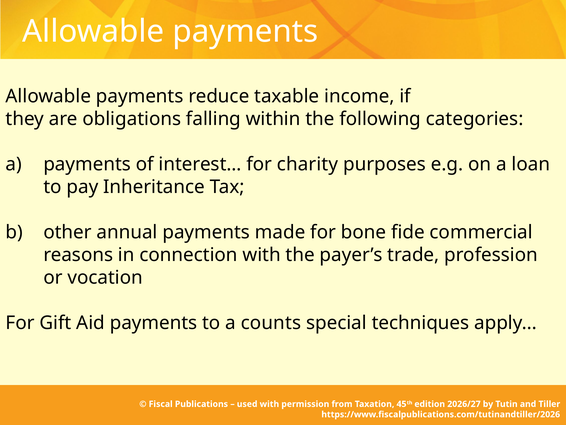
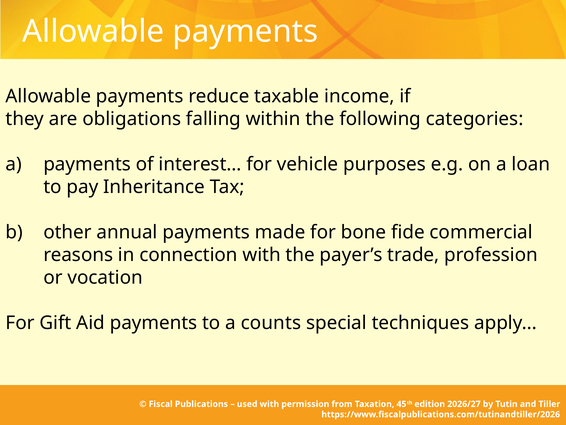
charity: charity -> vehicle
